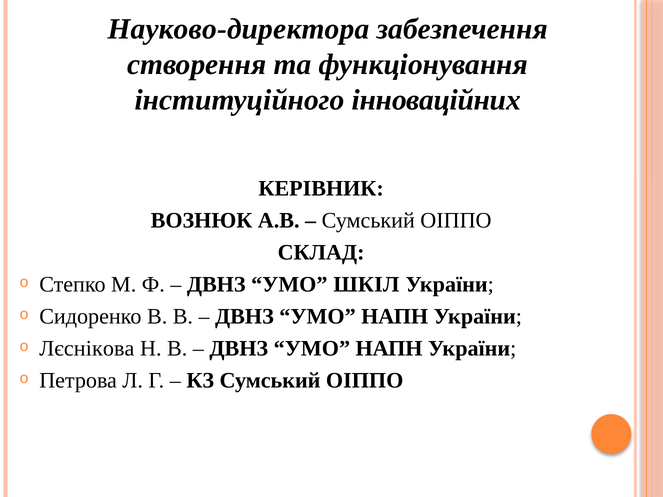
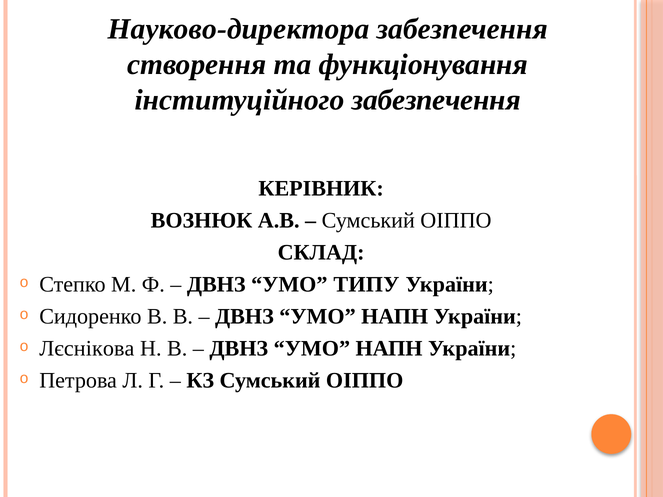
інституційного інноваційних: інноваційних -> забезпечення
ШКІЛ: ШКІЛ -> ТИПУ
